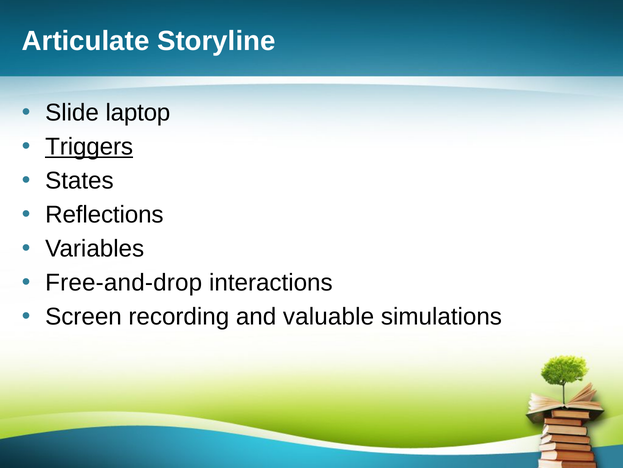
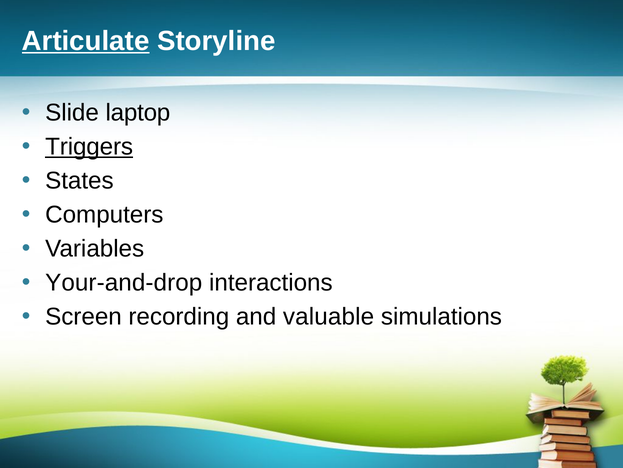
Articulate underline: none -> present
Reflections: Reflections -> Computers
Free-and-drop: Free-and-drop -> Your-and-drop
